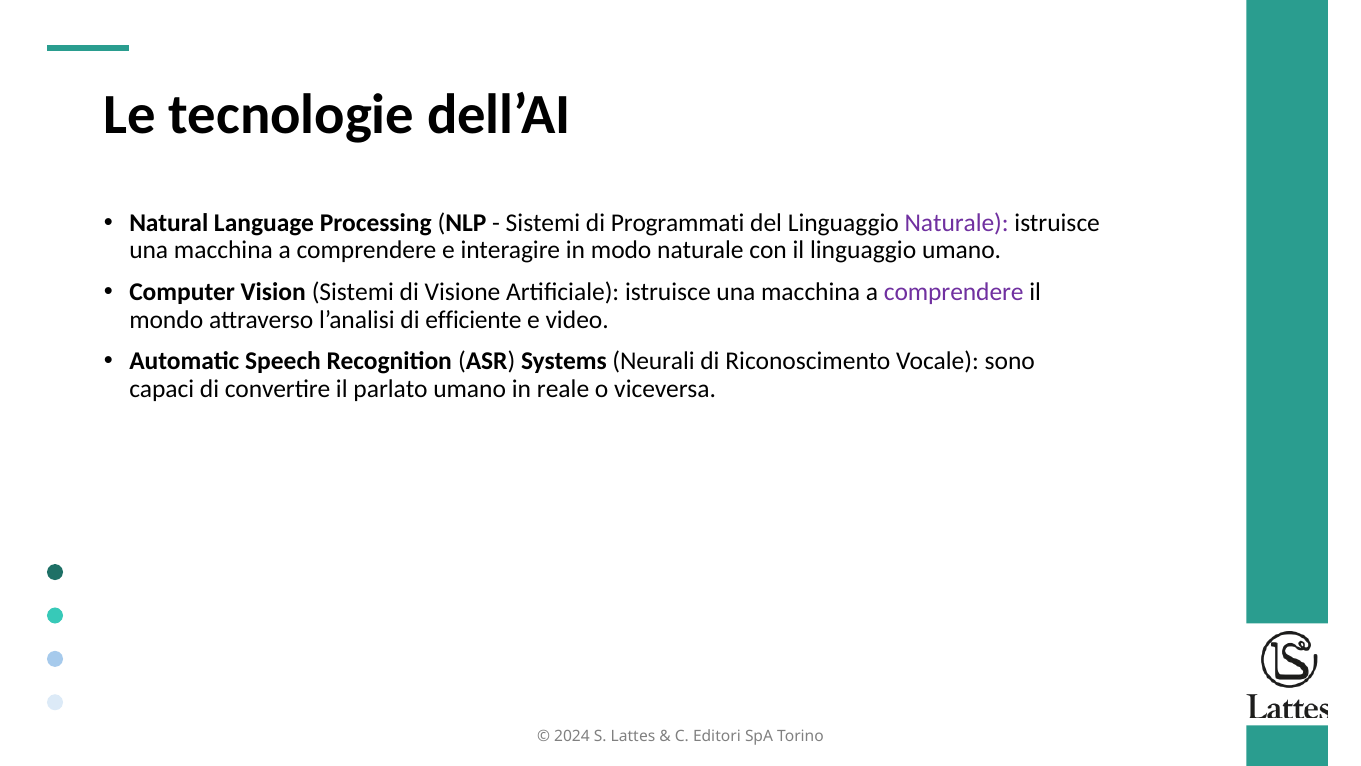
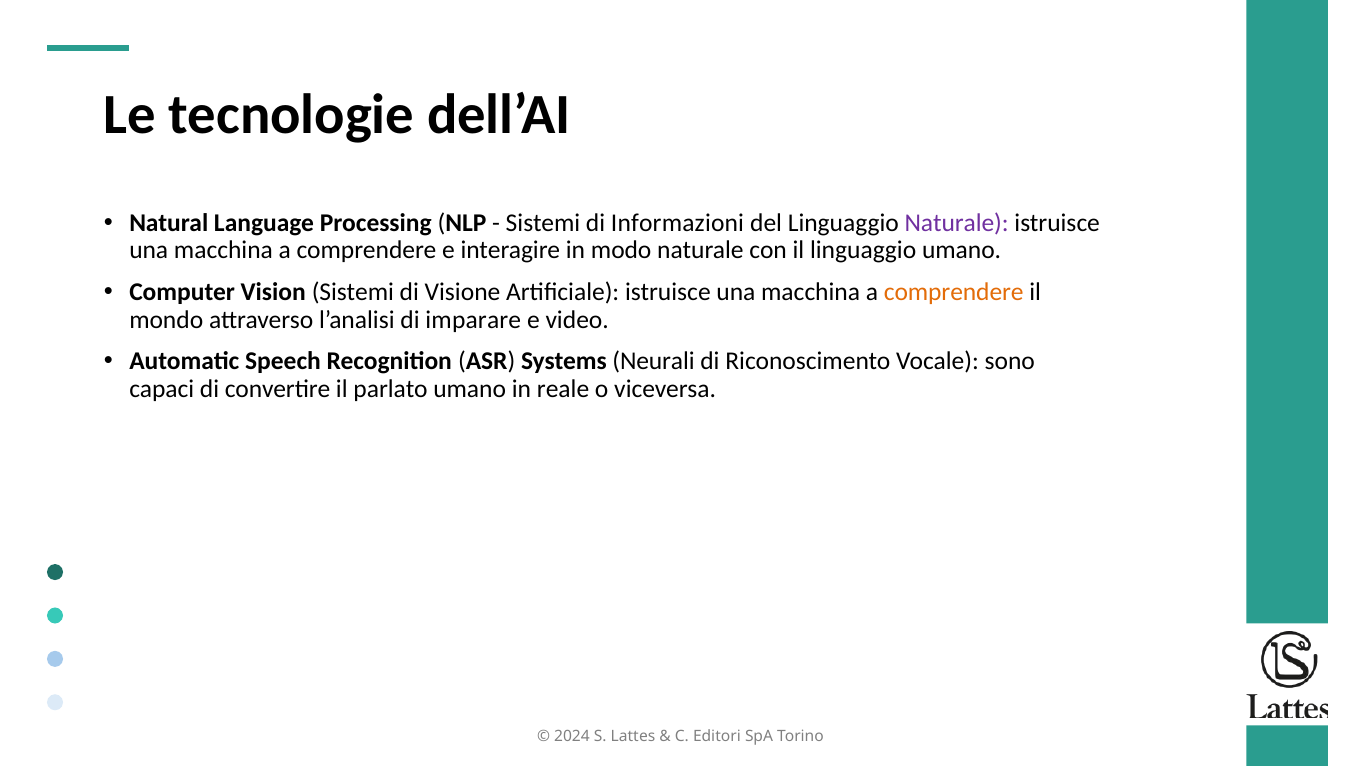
Programmati: Programmati -> Informazioni
comprendere at (954, 292) colour: purple -> orange
efficiente: efficiente -> imparare
